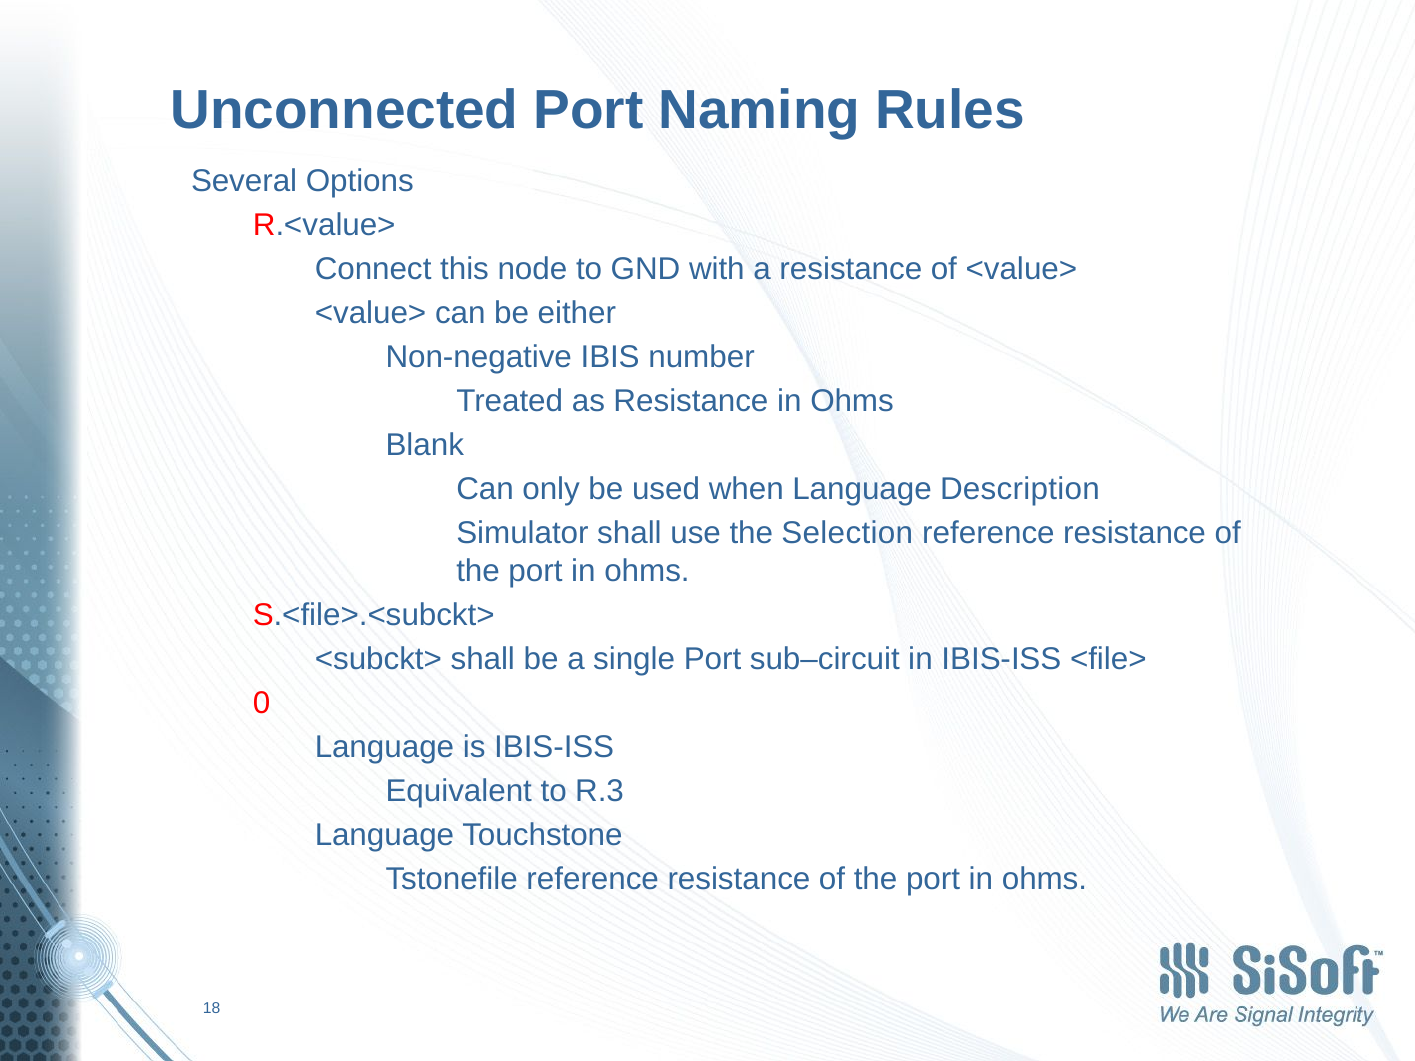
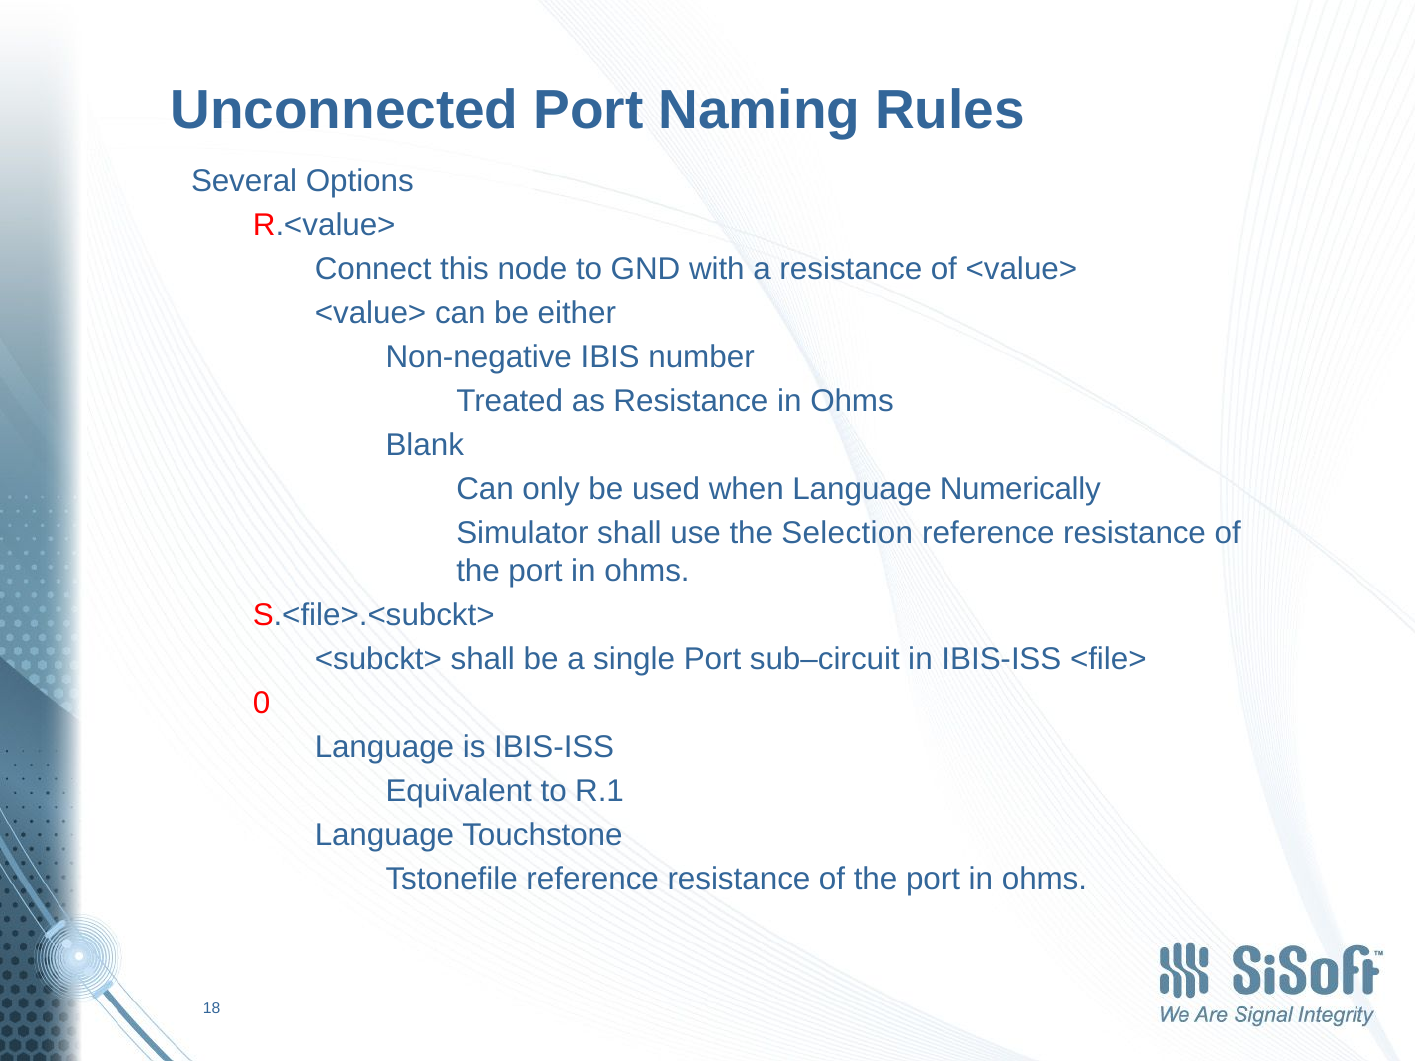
Description: Description -> Numerically
R.3: R.3 -> R.1
